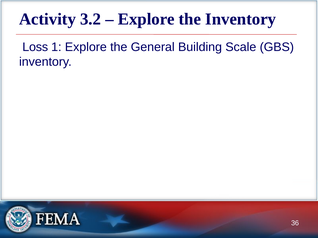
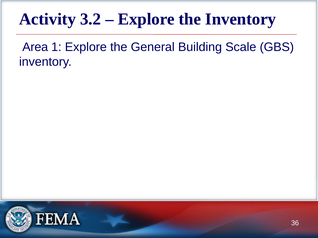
Loss: Loss -> Area
